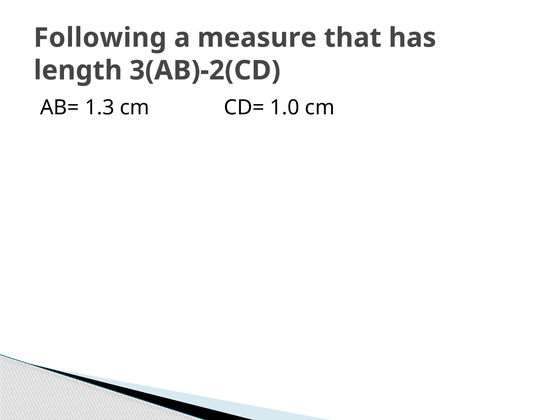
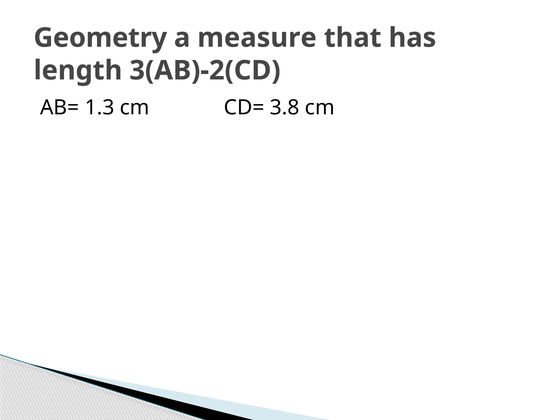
Following: Following -> Geometry
1.0: 1.0 -> 3.8
